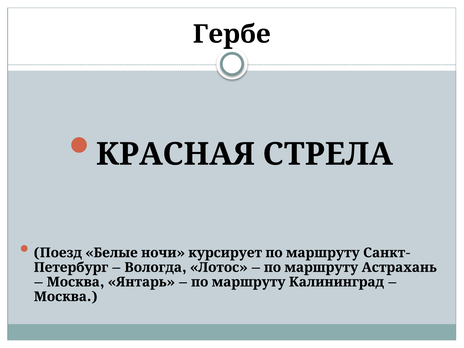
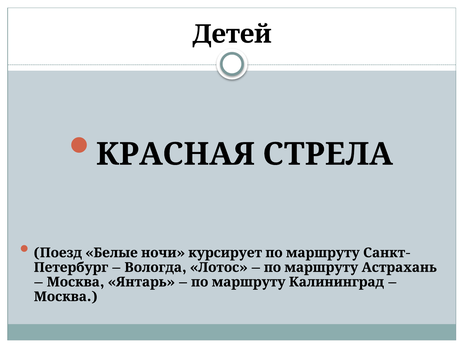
Гербе: Гербе -> Детей
